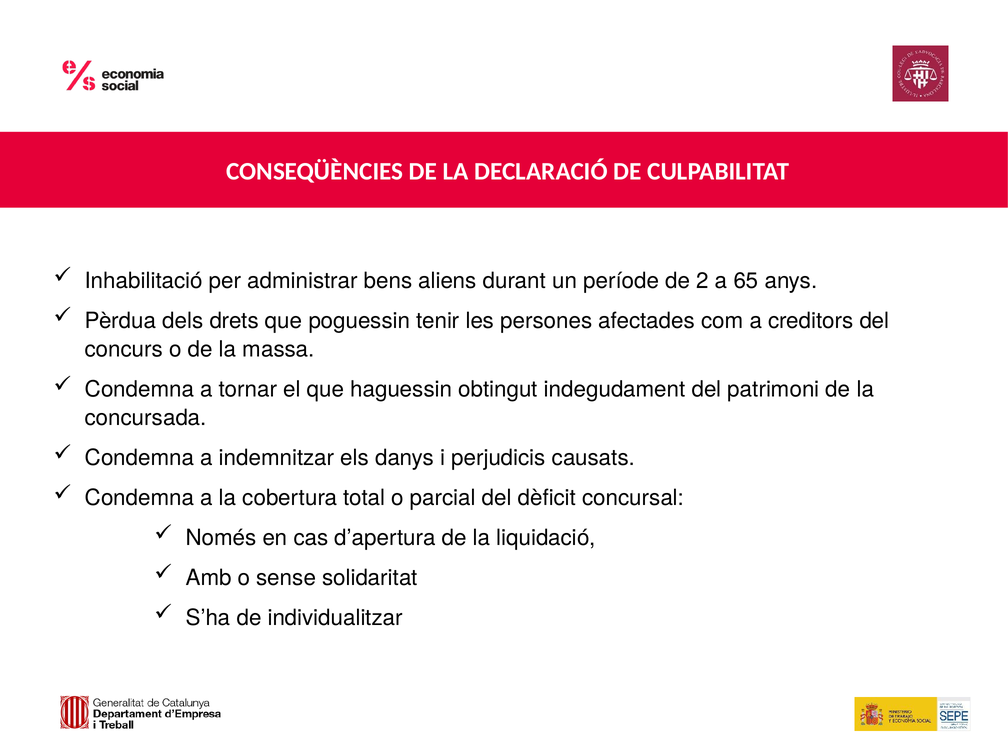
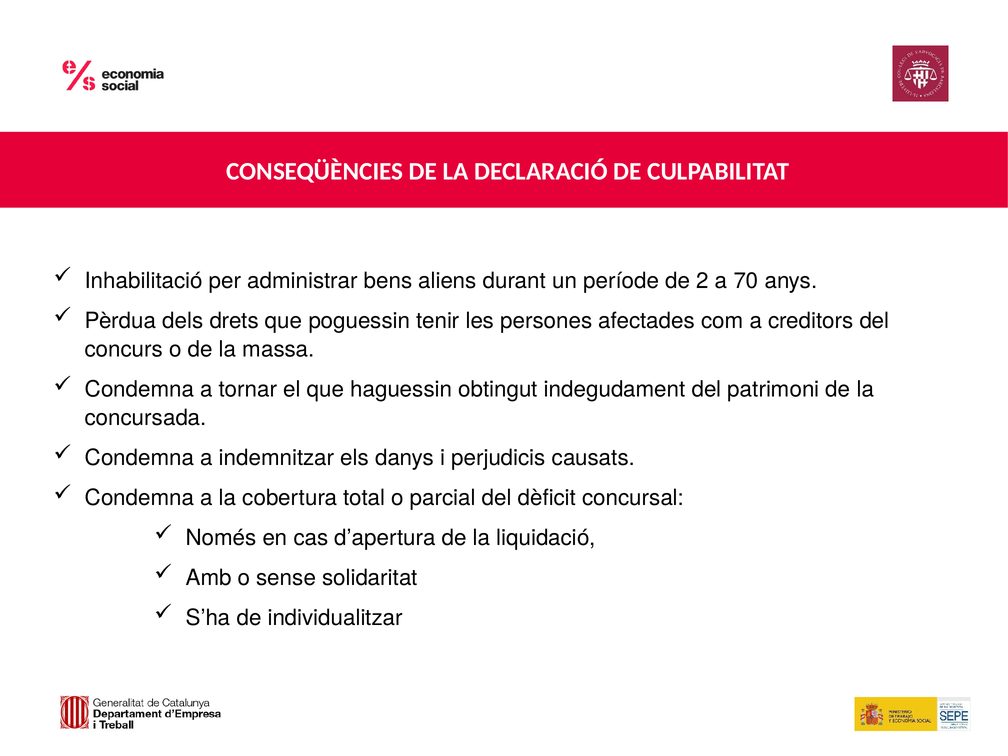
65: 65 -> 70
